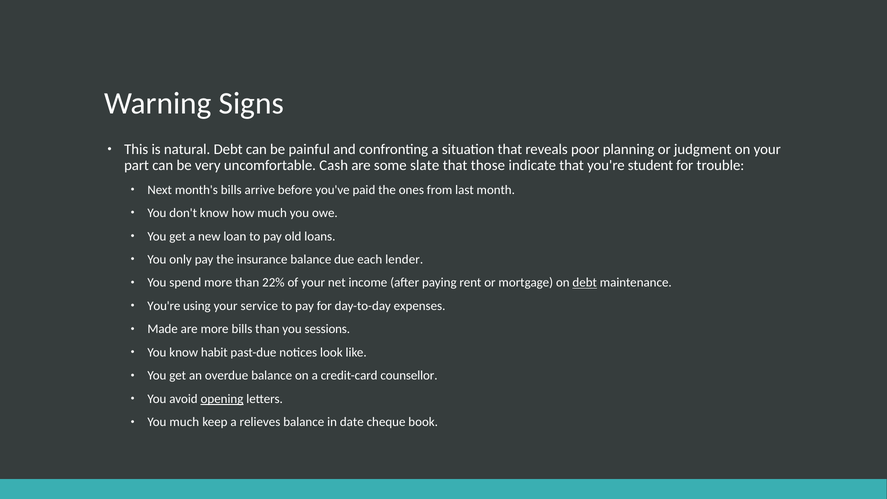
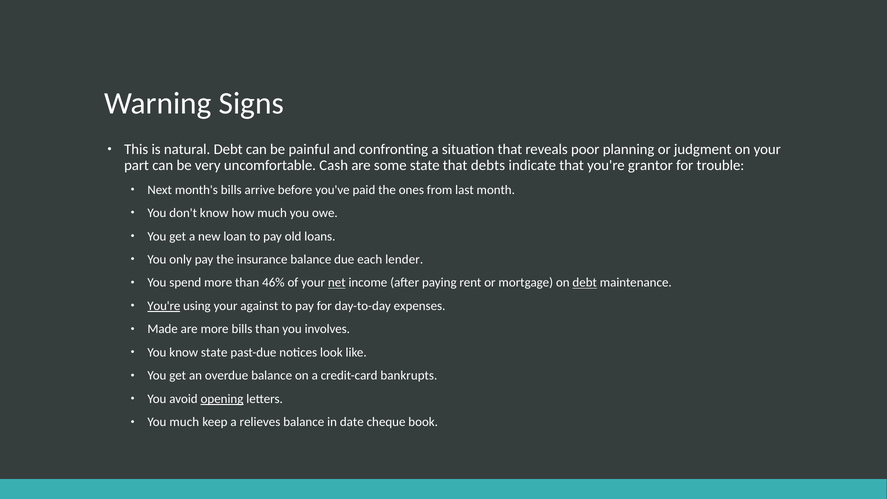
some slate: slate -> state
those: those -> debts
student: student -> grantor
22%: 22% -> 46%
net underline: none -> present
You're at (164, 306) underline: none -> present
service: service -> against
sessions: sessions -> involves
know habit: habit -> state
counsellor: counsellor -> bankrupts
